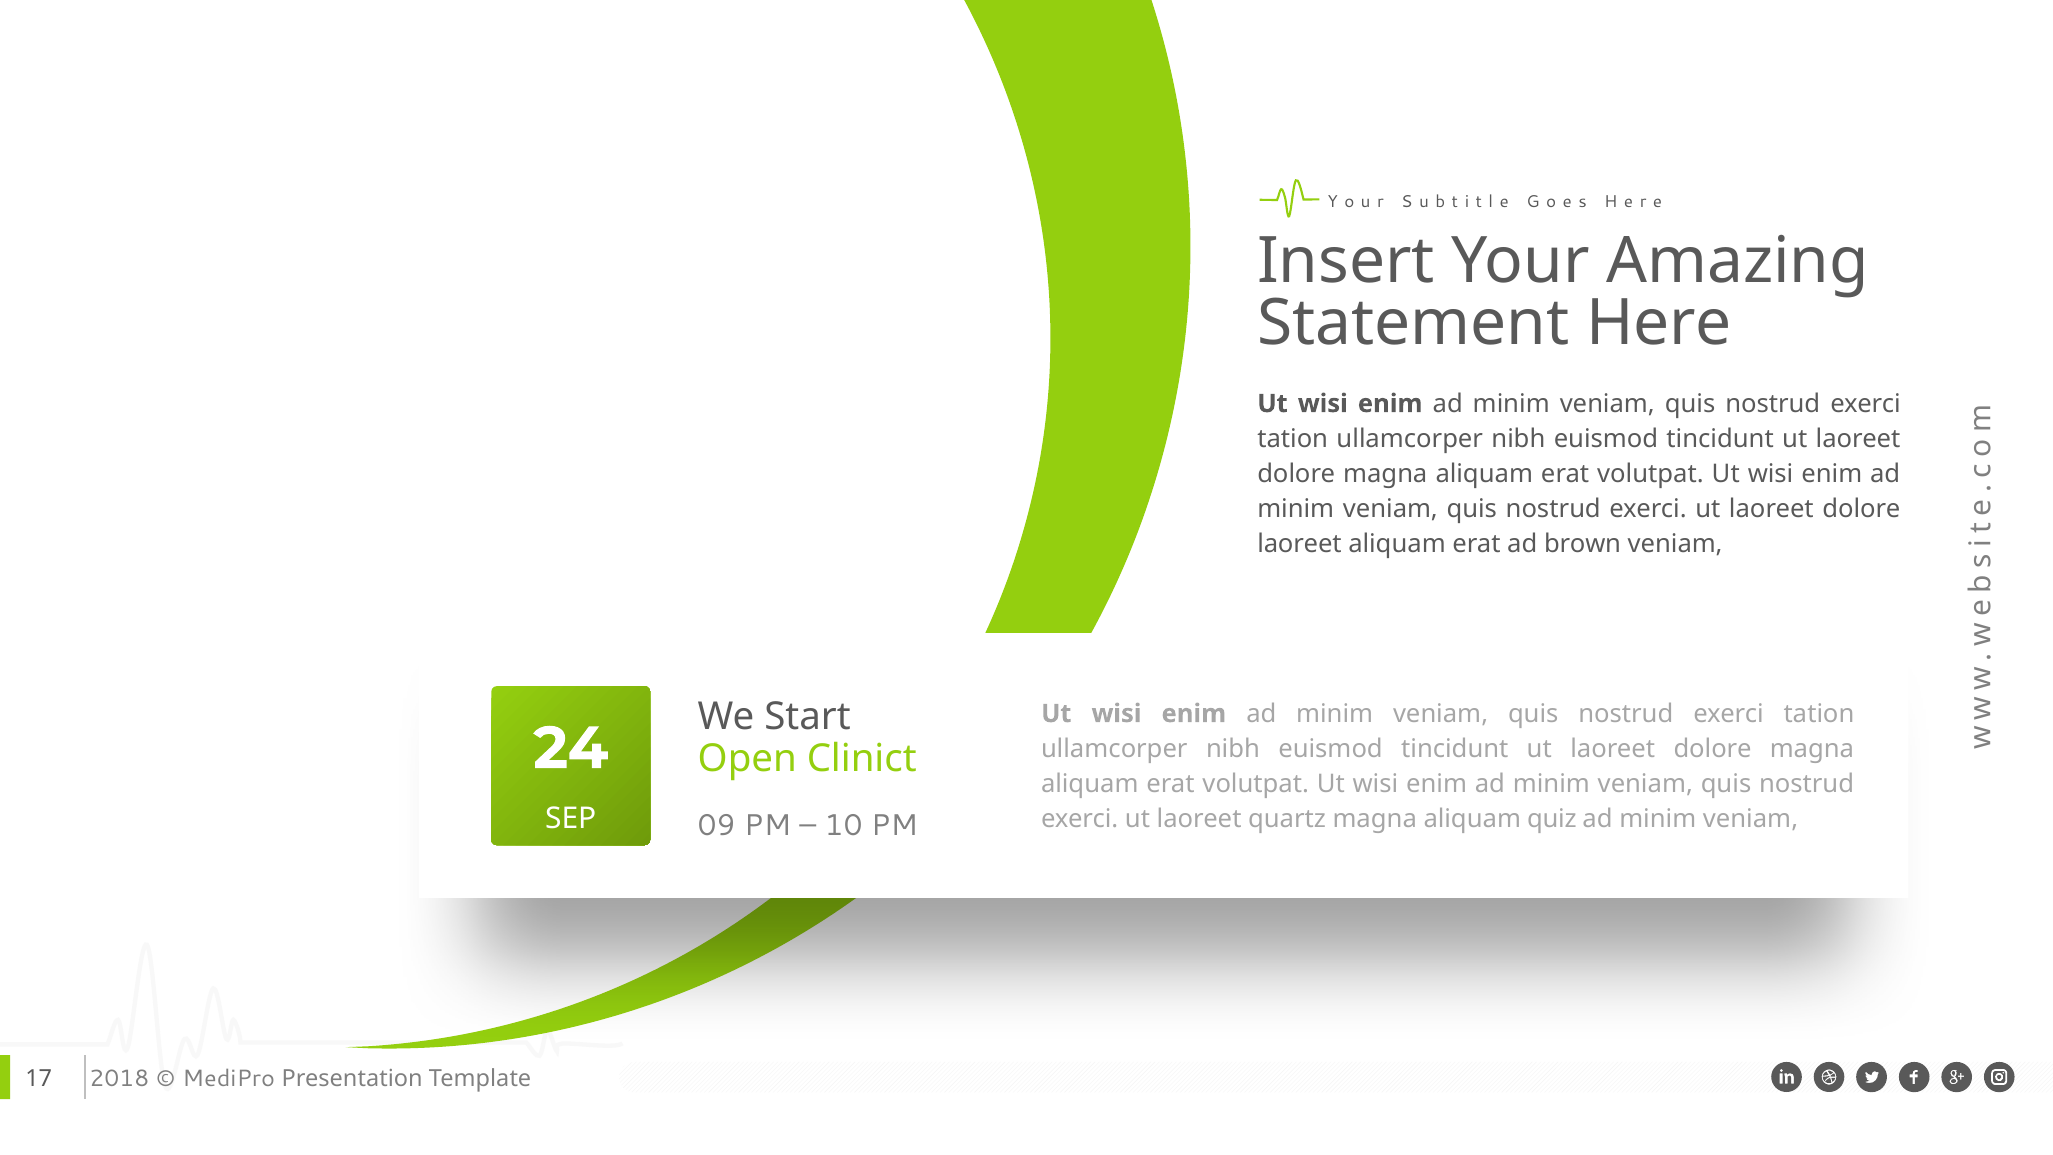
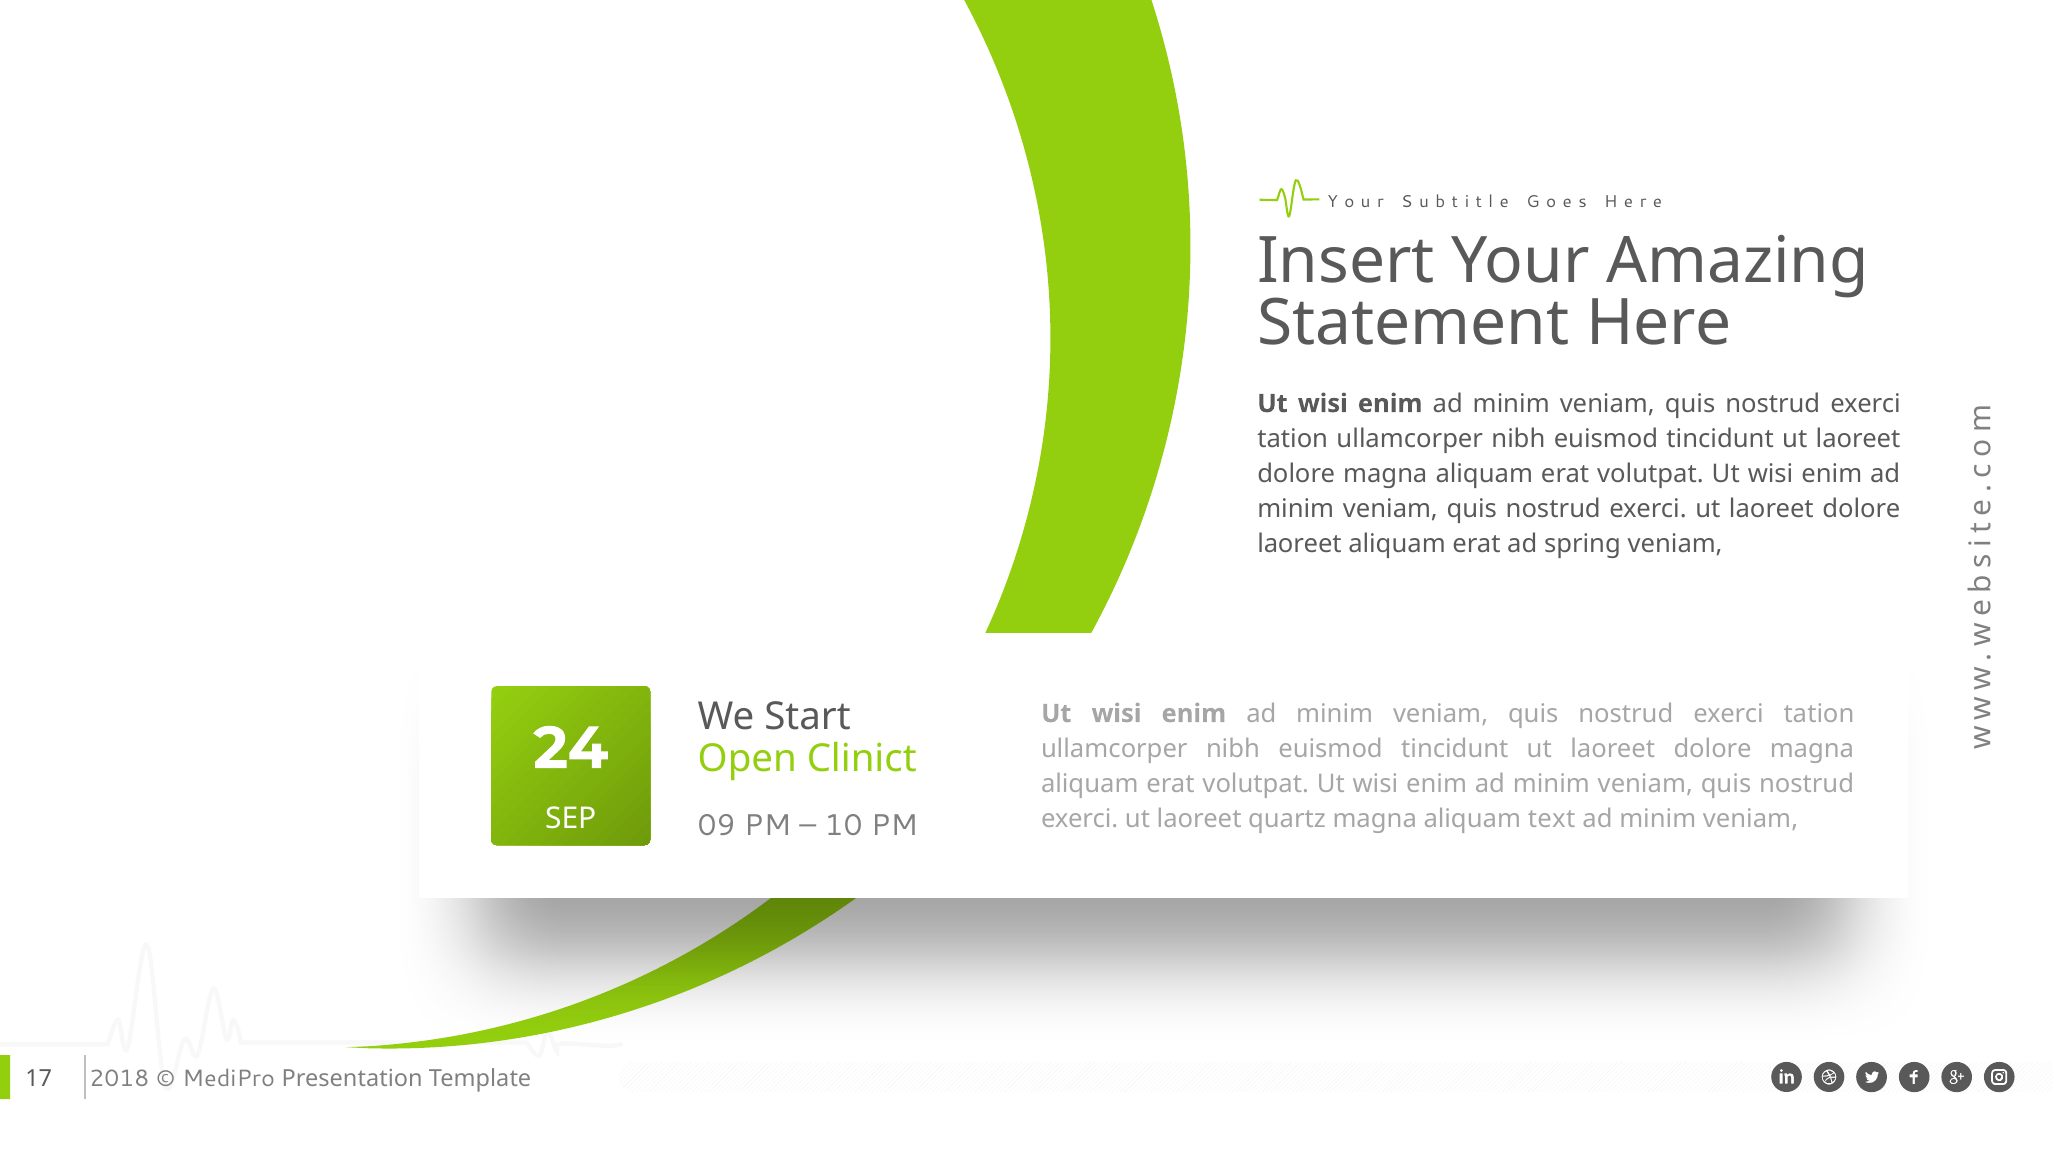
brown: brown -> spring
quiz: quiz -> text
